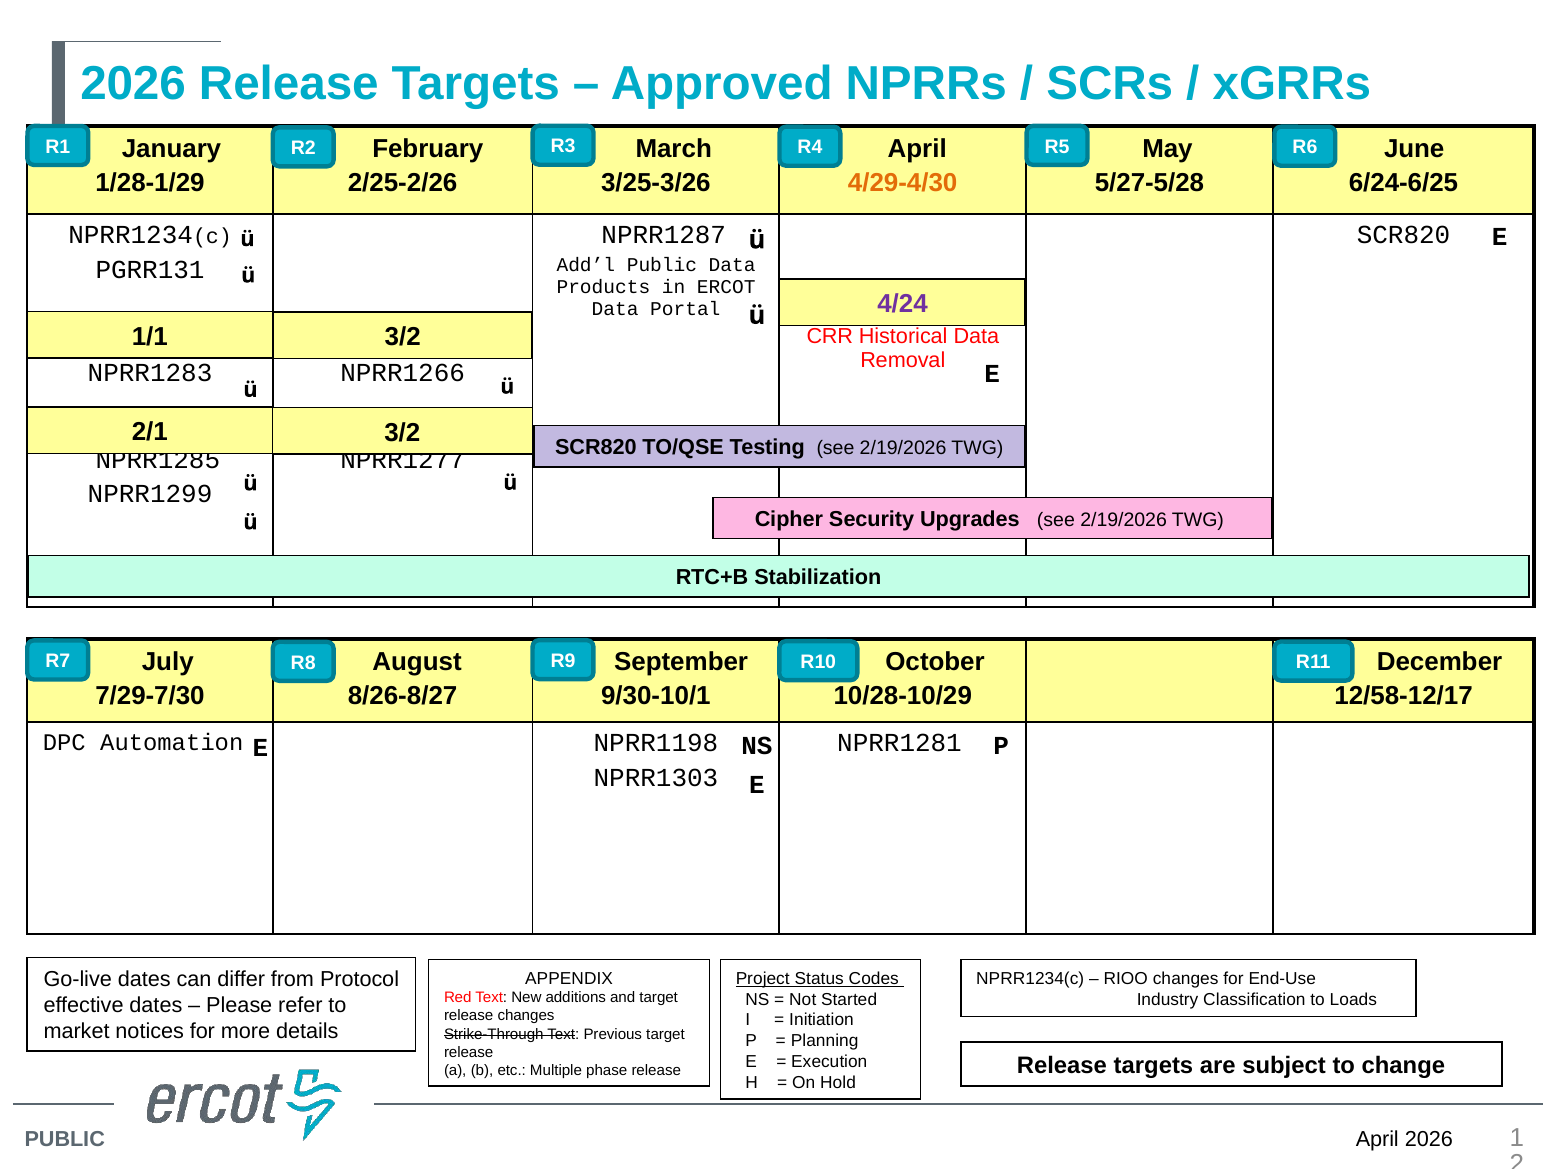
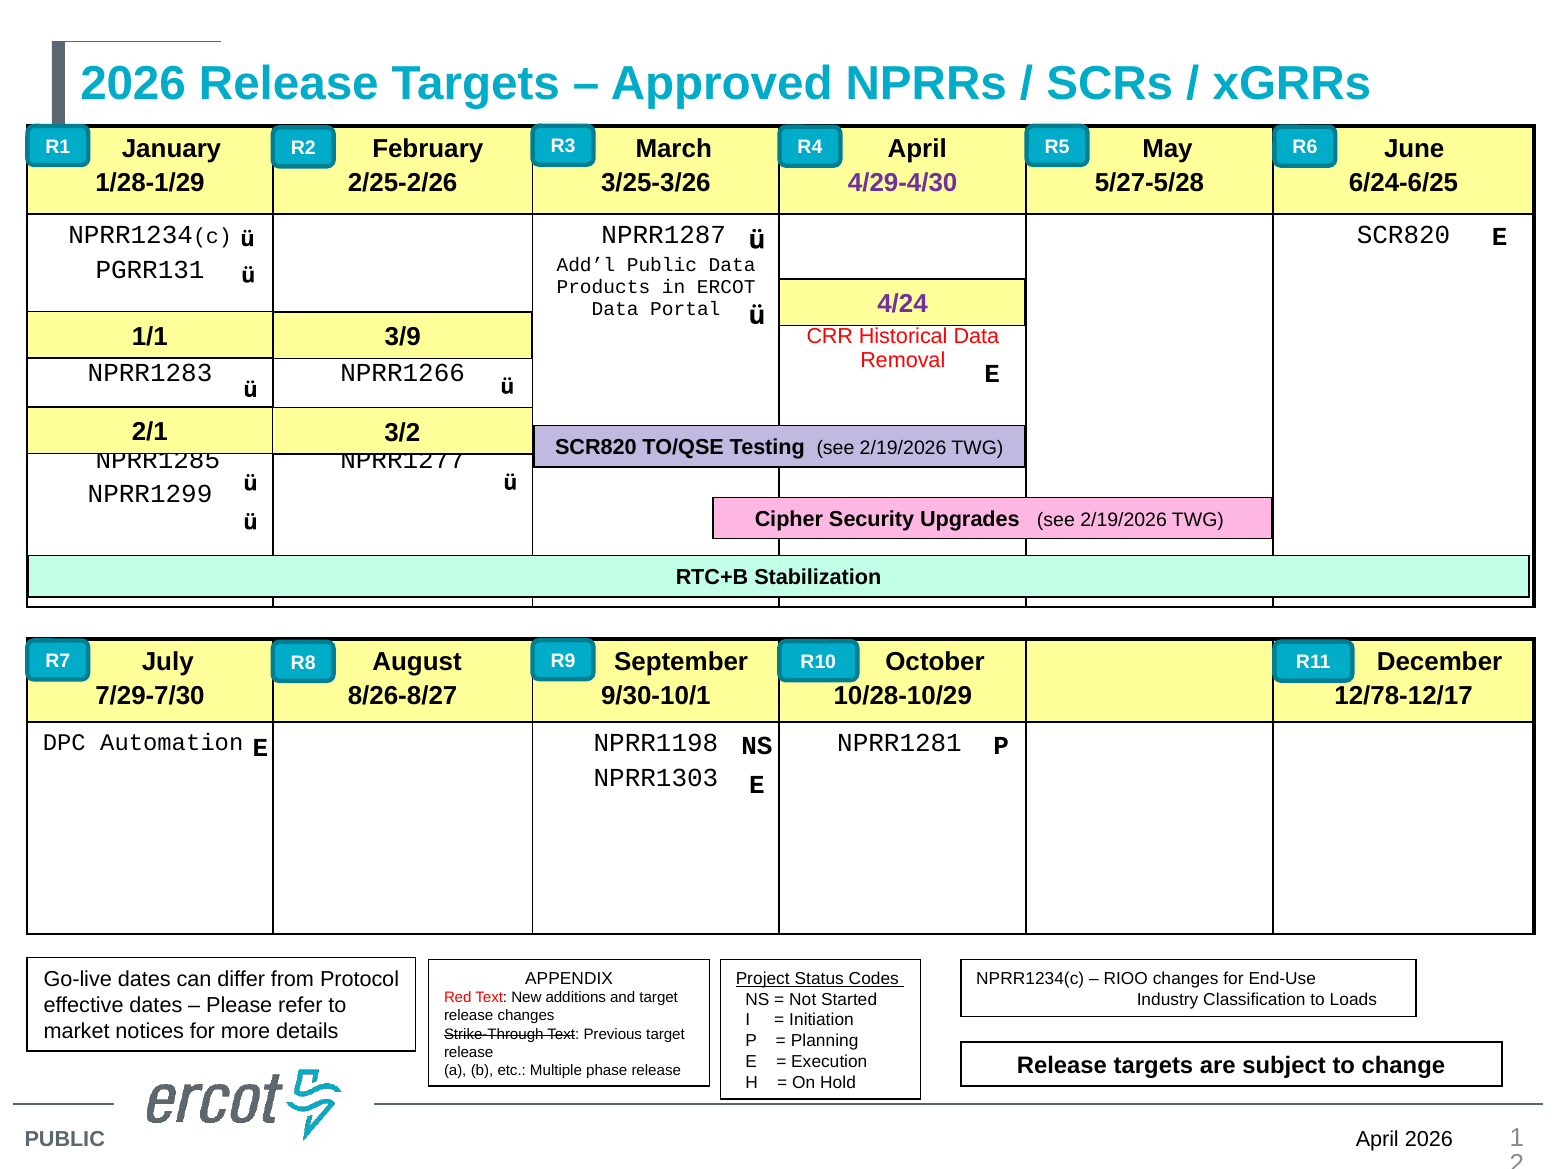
4/29-4/30 colour: orange -> purple
3/2 at (403, 337): 3/2 -> 3/9
12/58-12/17: 12/58-12/17 -> 12/78-12/17
